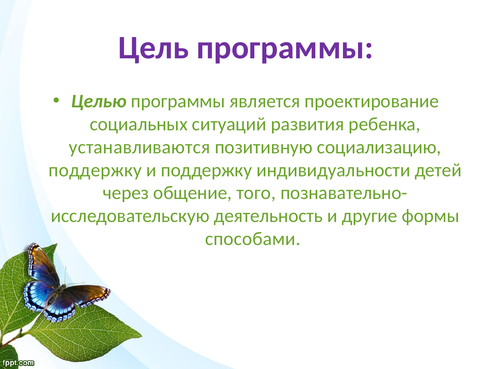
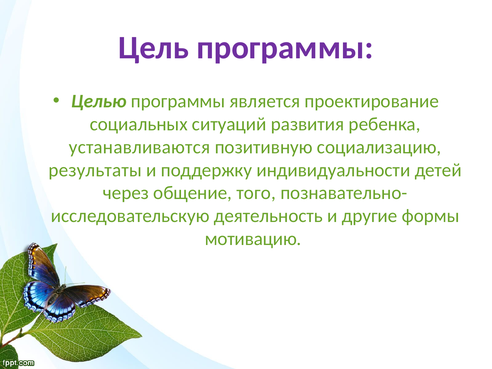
поддержку at (95, 170): поддержку -> результаты
способами: способами -> мотивацию
